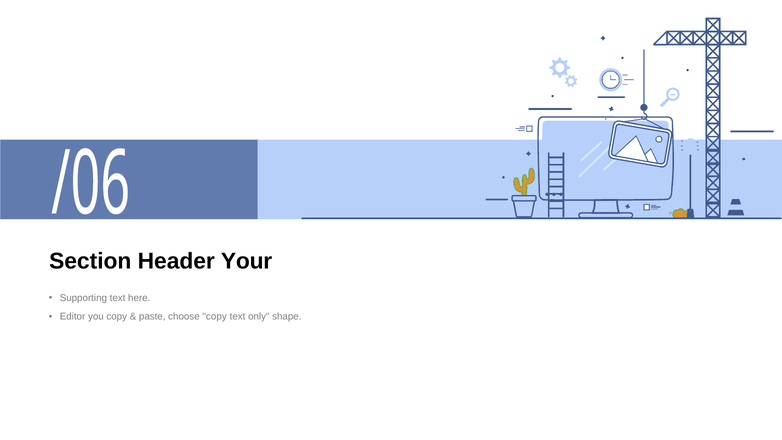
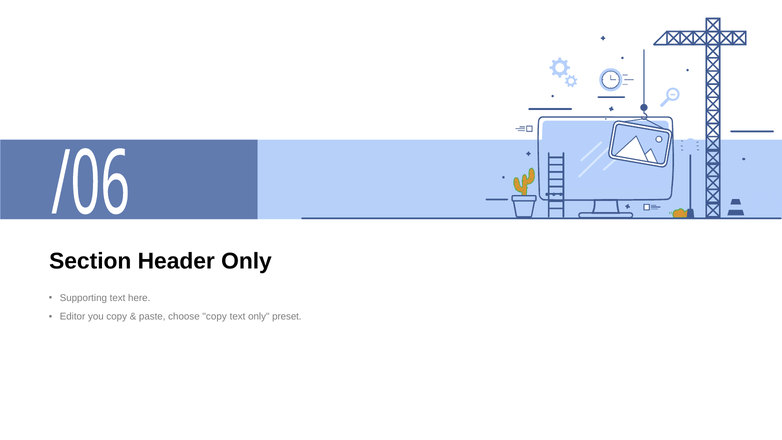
Header Your: Your -> Only
shape: shape -> preset
